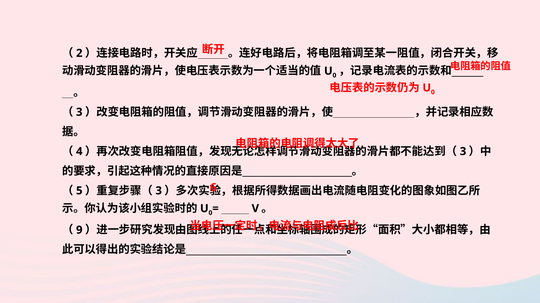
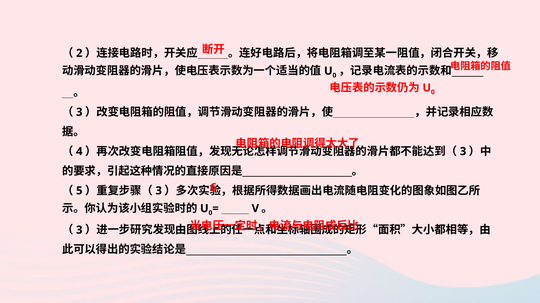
9 at (79, 231): 9 -> 3
